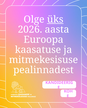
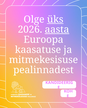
aasta underline: none -> present
